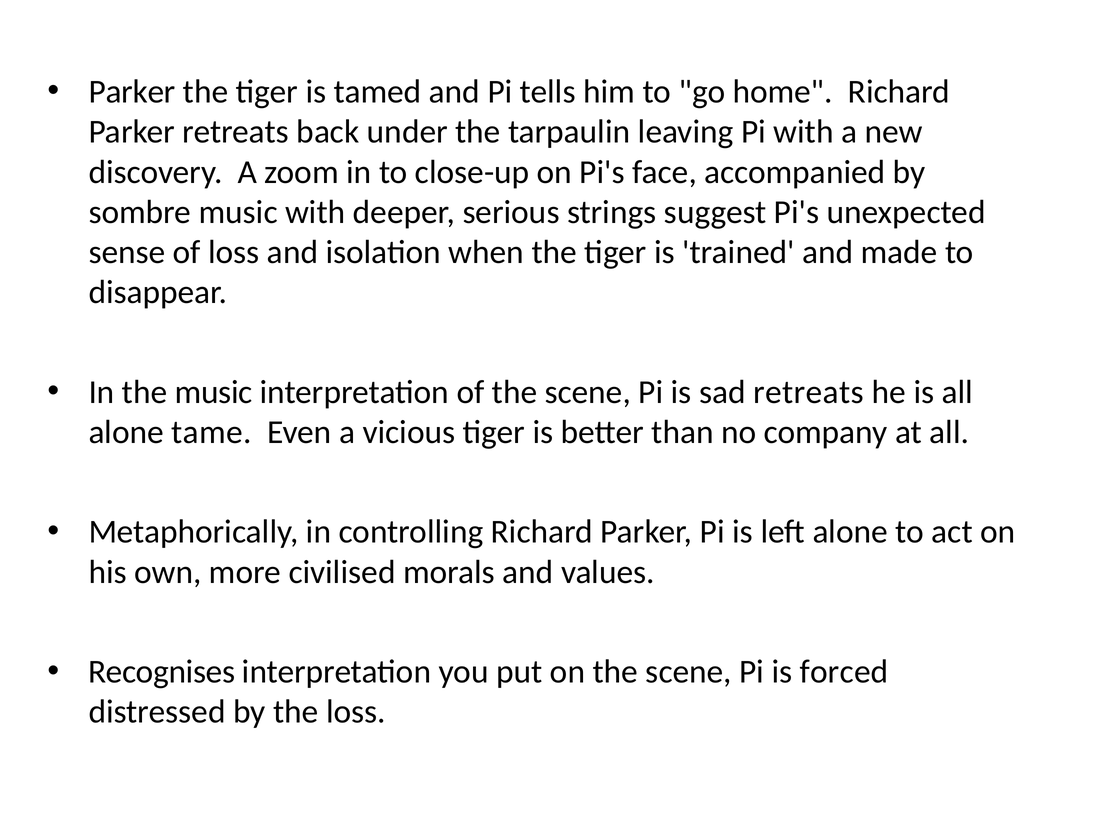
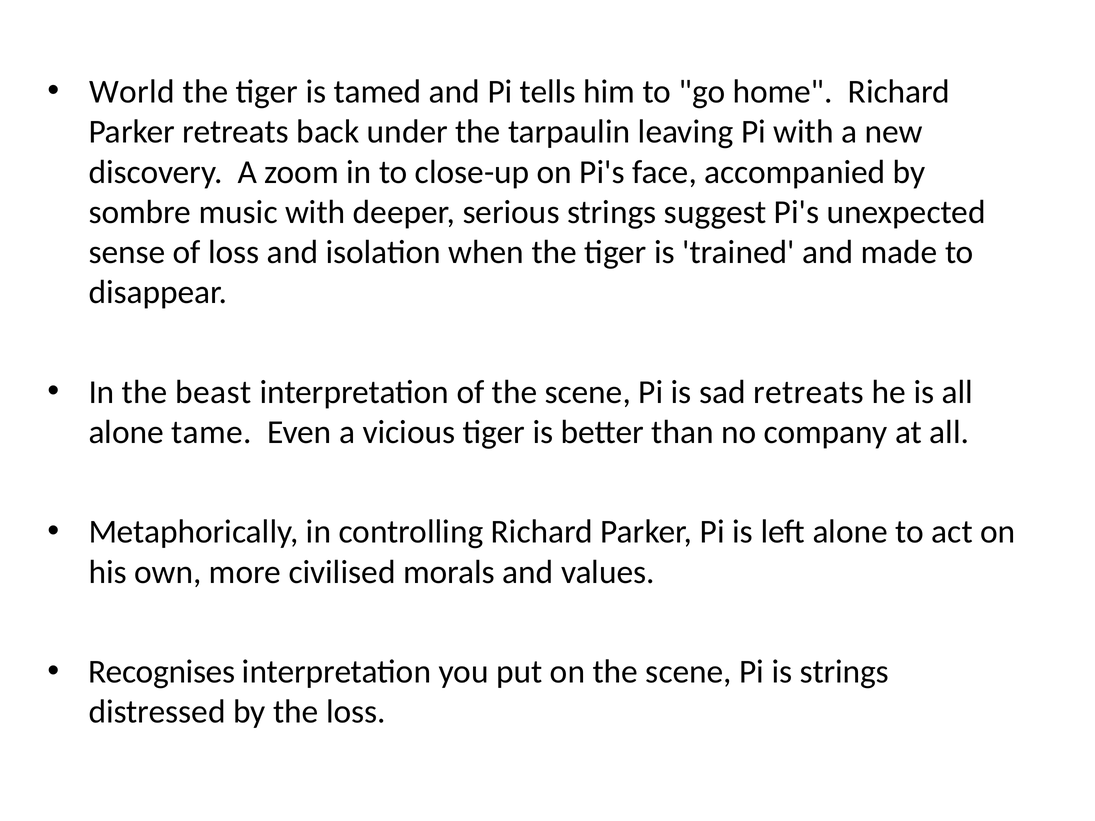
Parker at (132, 92): Parker -> World
the music: music -> beast
is forced: forced -> strings
